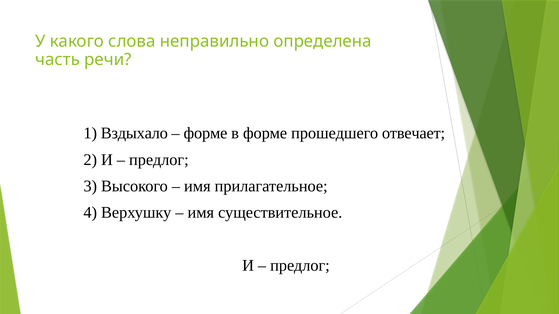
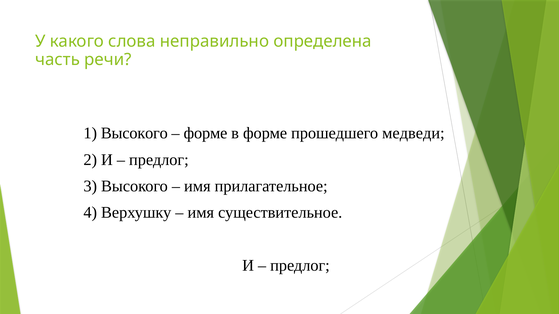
1 Вздыхало: Вздыхало -> Высокого
отвечает: отвечает -> медведи
